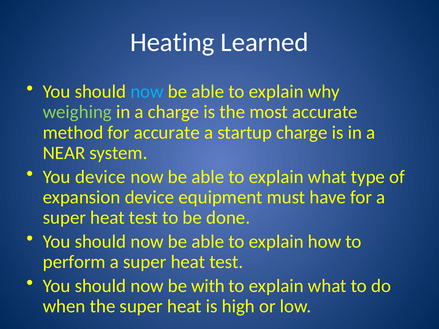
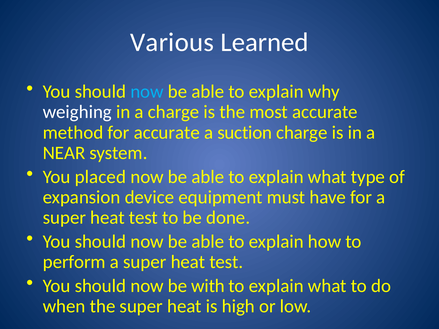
Heating: Heating -> Various
weighing colour: light green -> white
startup: startup -> suction
You device: device -> placed
